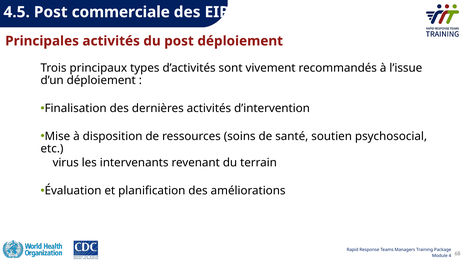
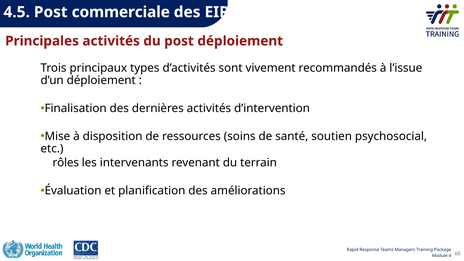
virus: virus -> rôles
